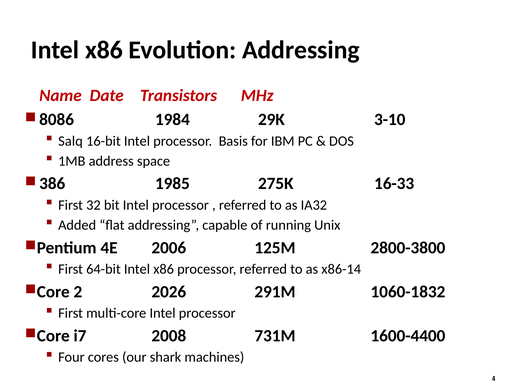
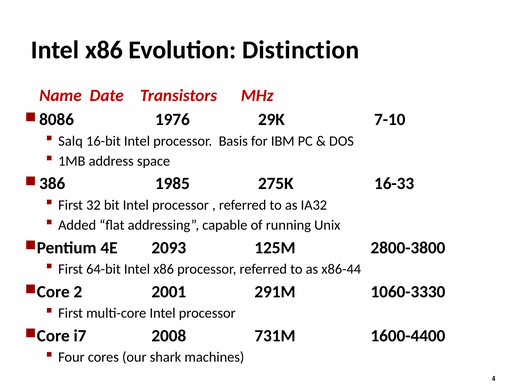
Evolution Addressing: Addressing -> Distinction
1984: 1984 -> 1976
3-10: 3-10 -> 7-10
2006: 2006 -> 2093
x86-14: x86-14 -> x86-44
2026: 2026 -> 2001
1060-1832: 1060-1832 -> 1060-3330
